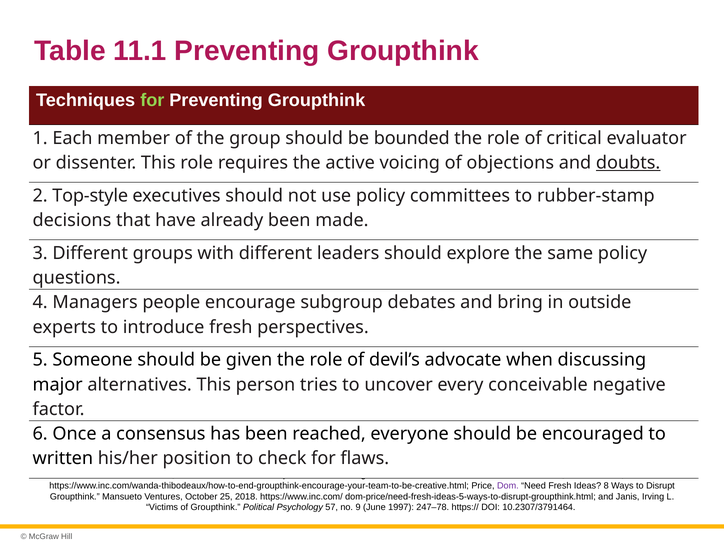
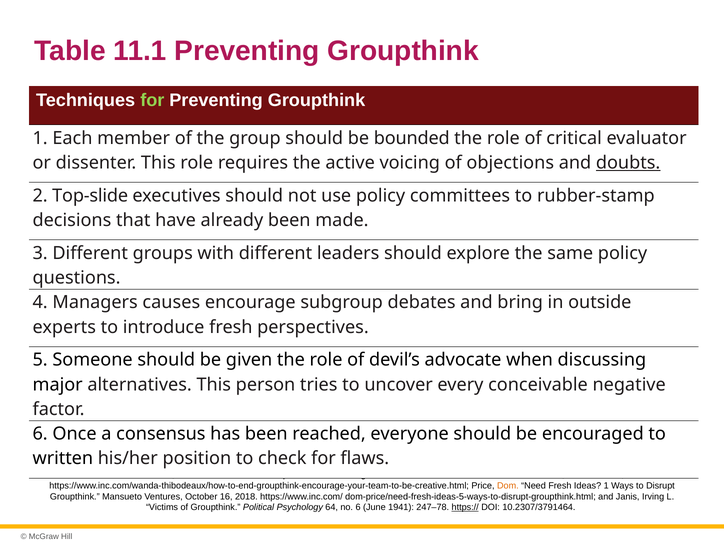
Top-style: Top-style -> Top-slide
people: people -> causes
Dom colour: purple -> orange
Ideas 8: 8 -> 1
25: 25 -> 16
57: 57 -> 64
no 9: 9 -> 6
1997: 1997 -> 1941
https:// underline: none -> present
